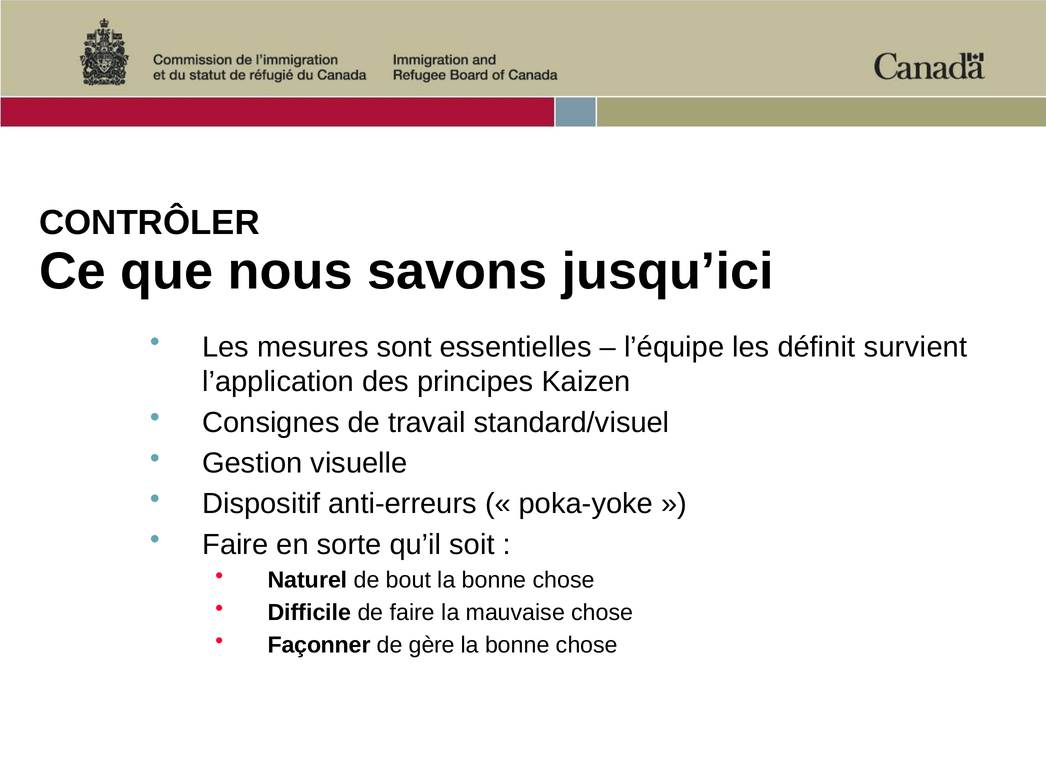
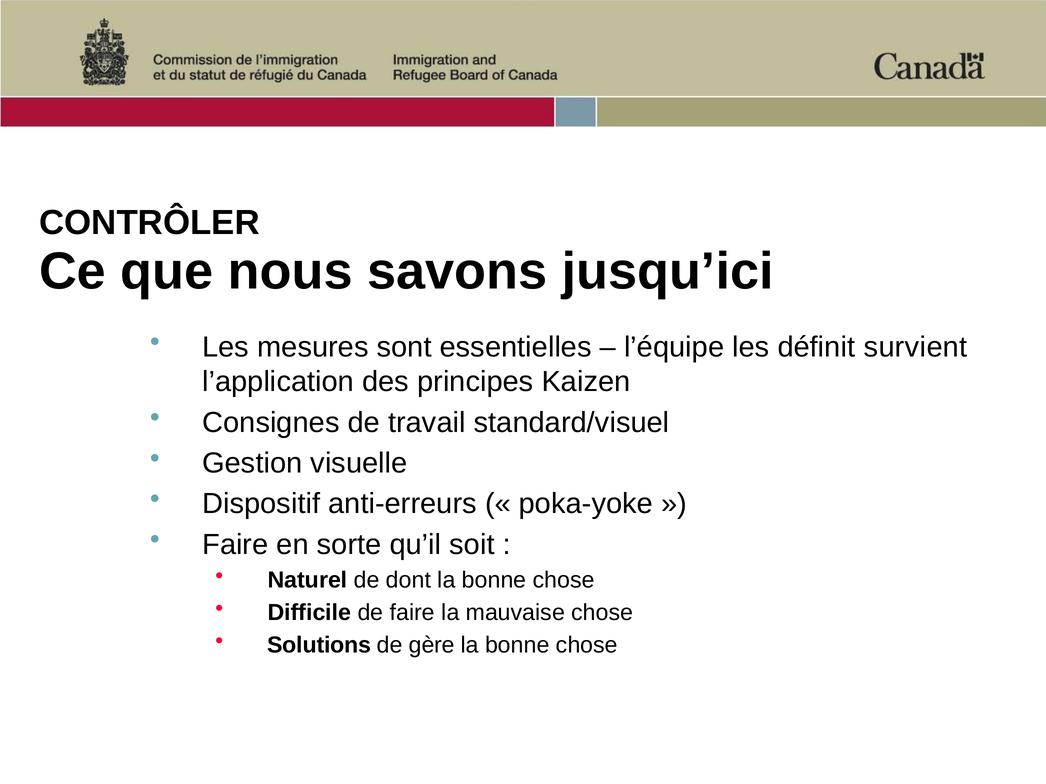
bout: bout -> dont
Façonner: Façonner -> Solutions
